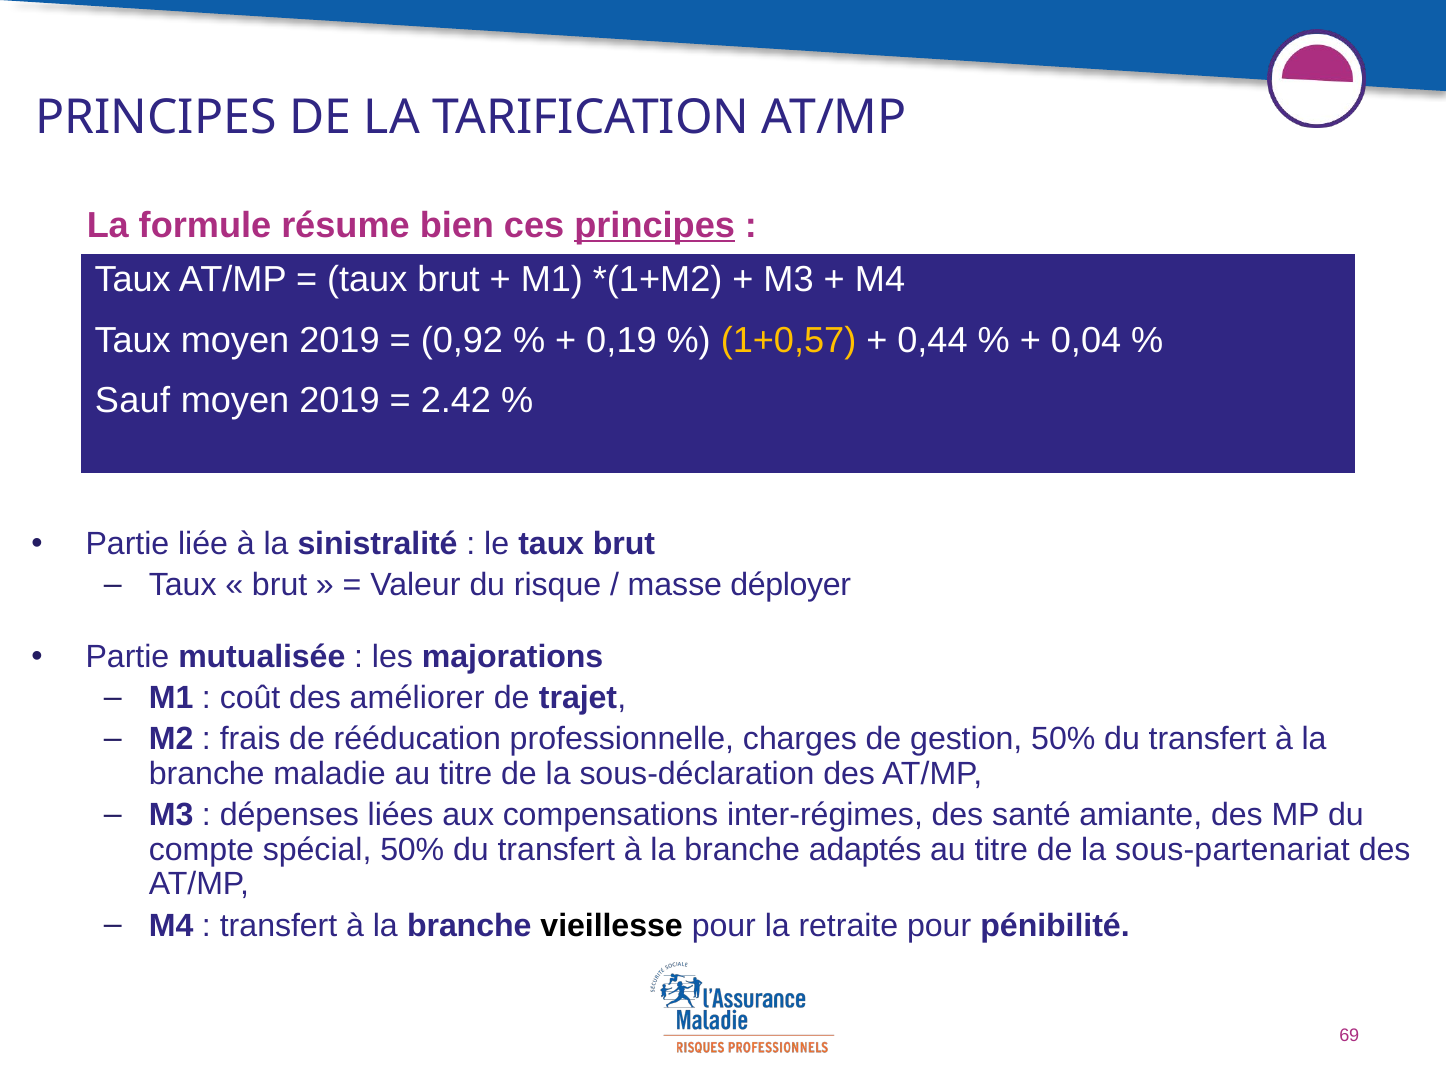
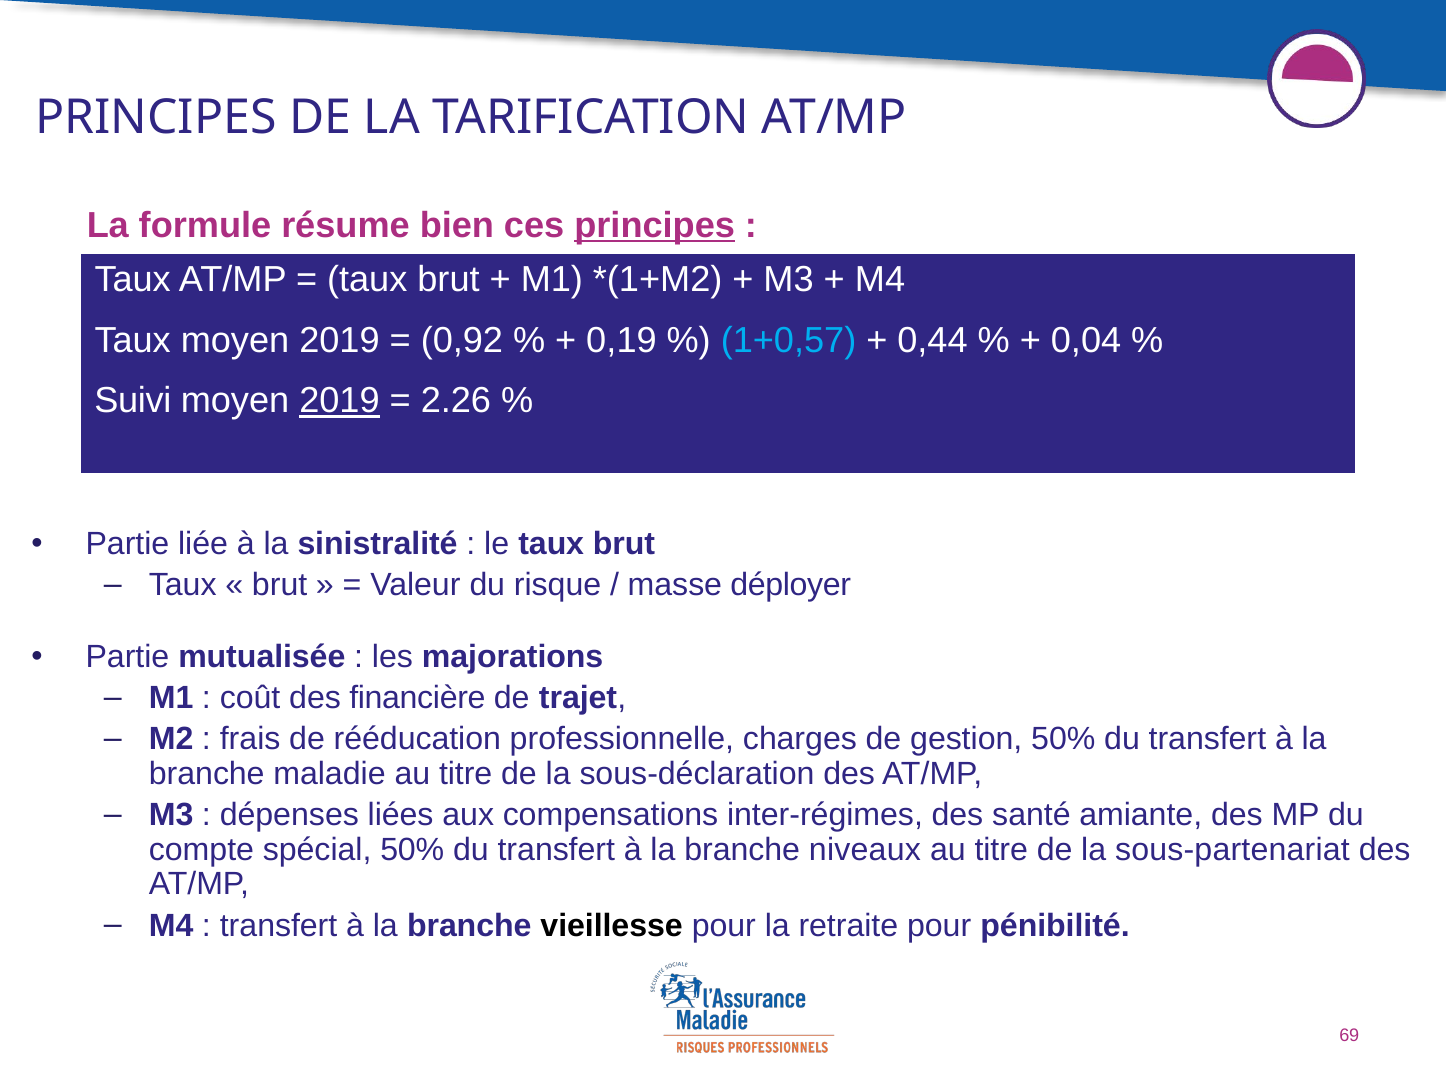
1+0,57 colour: yellow -> light blue
Sauf: Sauf -> Suivi
2019 at (339, 401) underline: none -> present
2.42: 2.42 -> 2.26
améliorer: améliorer -> financière
adaptés: adaptés -> niveaux
